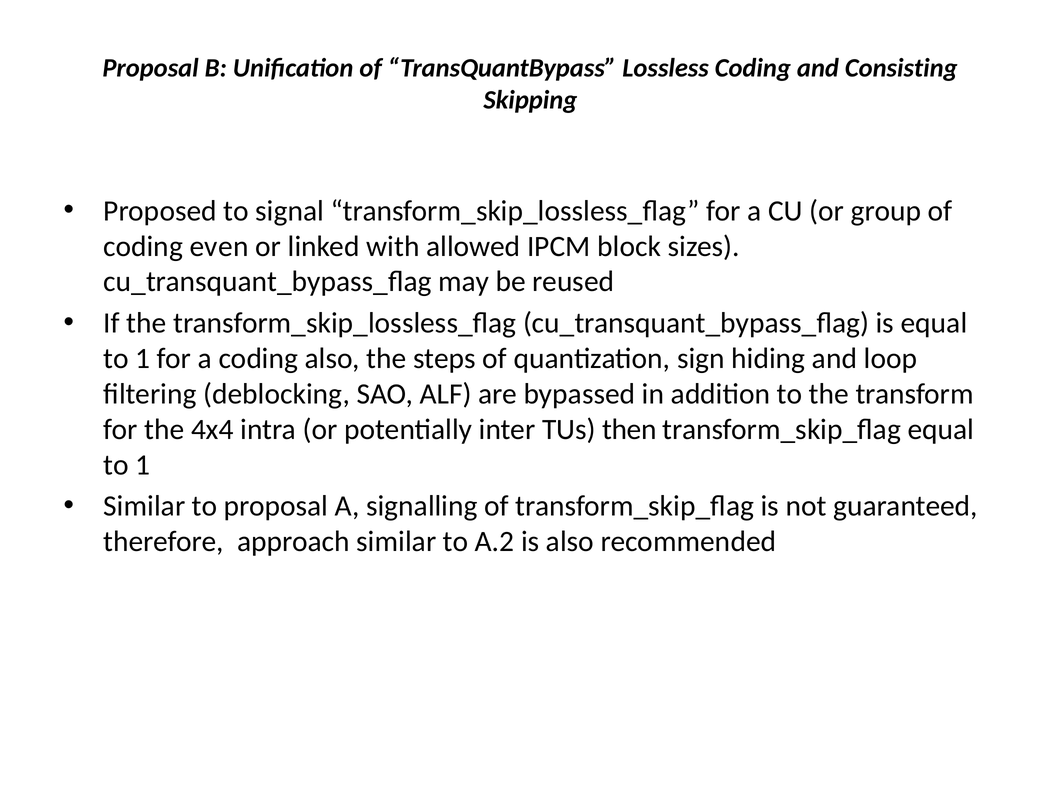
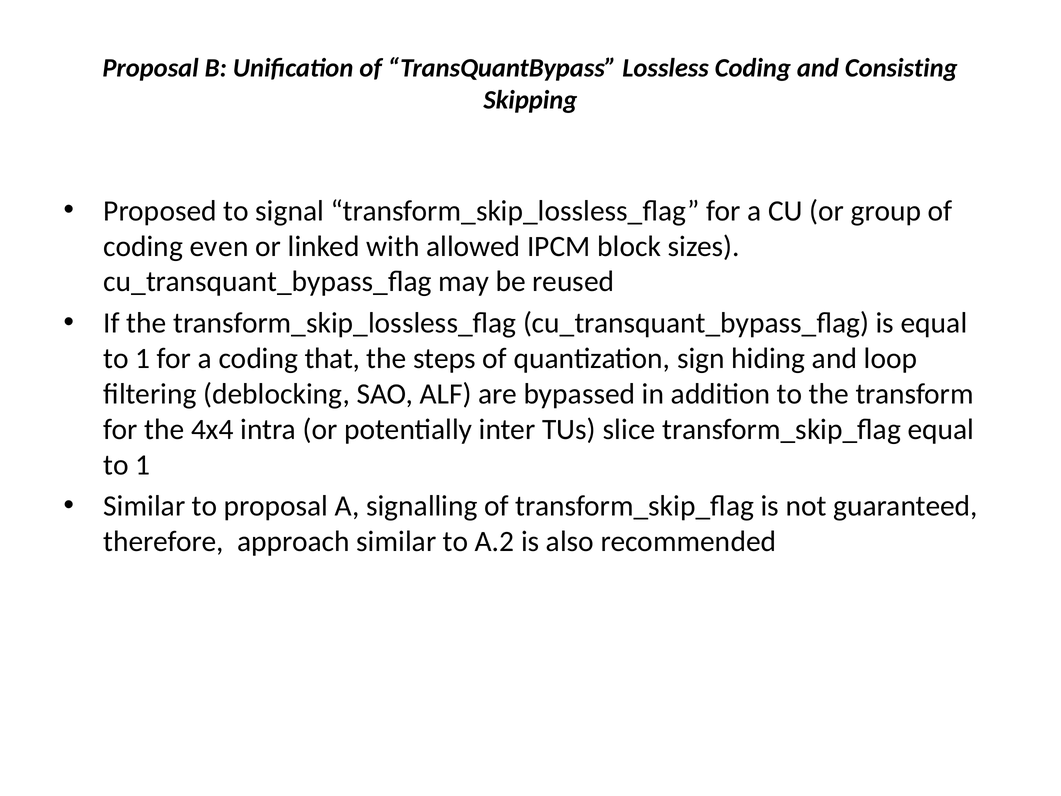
coding also: also -> that
then: then -> slice
